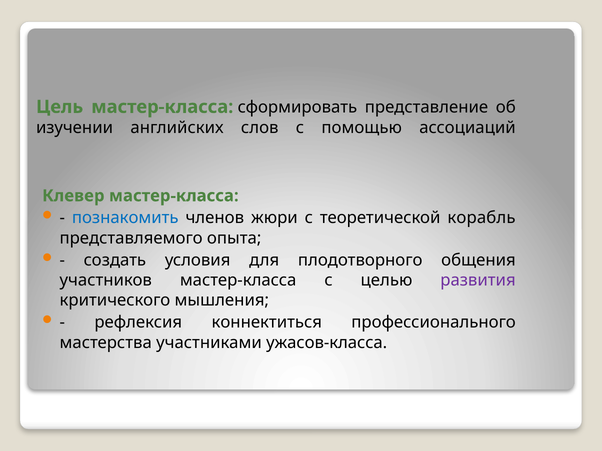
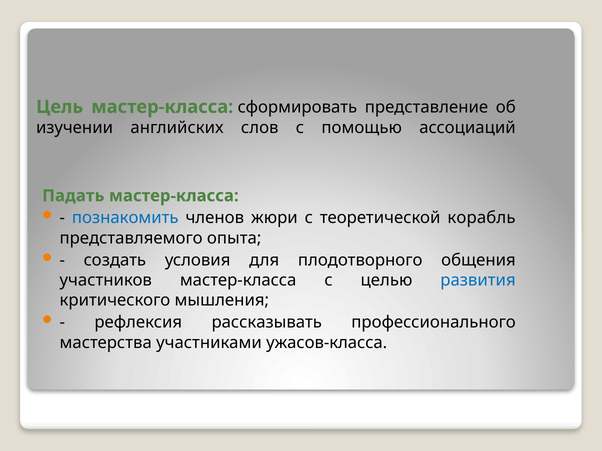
Клевер: Клевер -> Падать
развития colour: purple -> blue
коннектиться: коннектиться -> рассказывать
